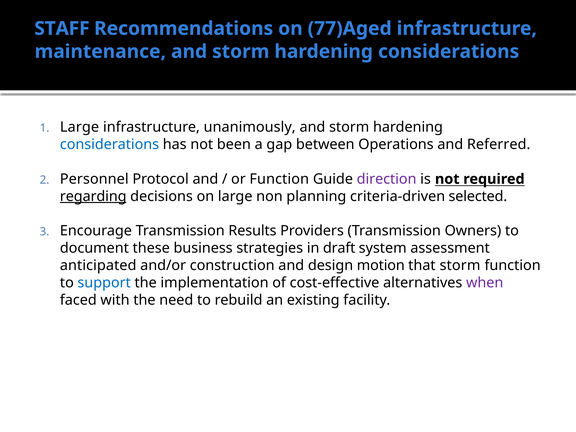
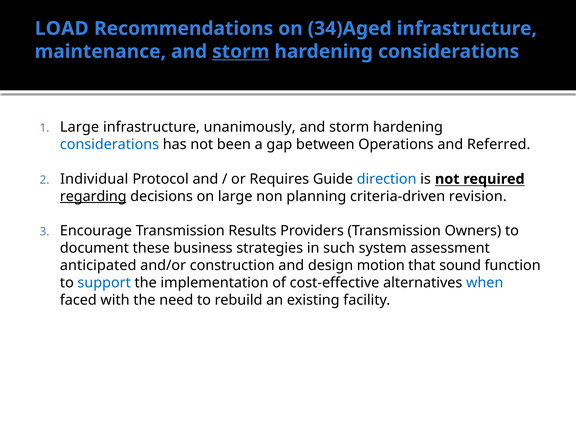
STAFF: STAFF -> LOAD
77)Aged: 77)Aged -> 34)Aged
storm at (241, 52) underline: none -> present
Personnel: Personnel -> Individual
or Function: Function -> Requires
direction colour: purple -> blue
selected: selected -> revision
draft: draft -> such
that storm: storm -> sound
when colour: purple -> blue
